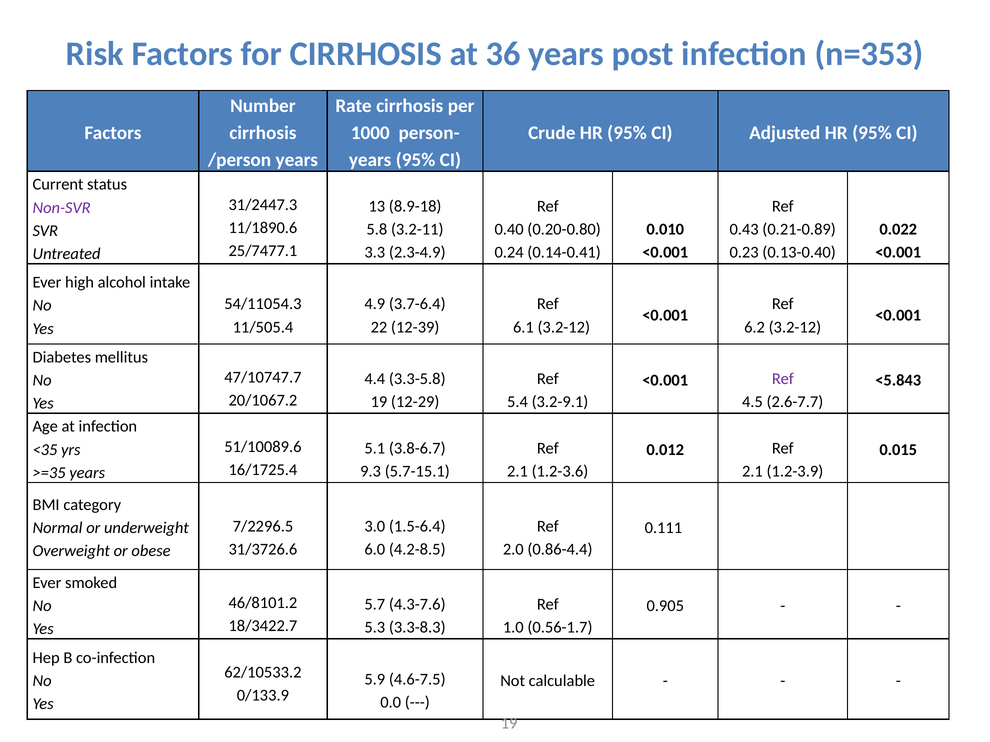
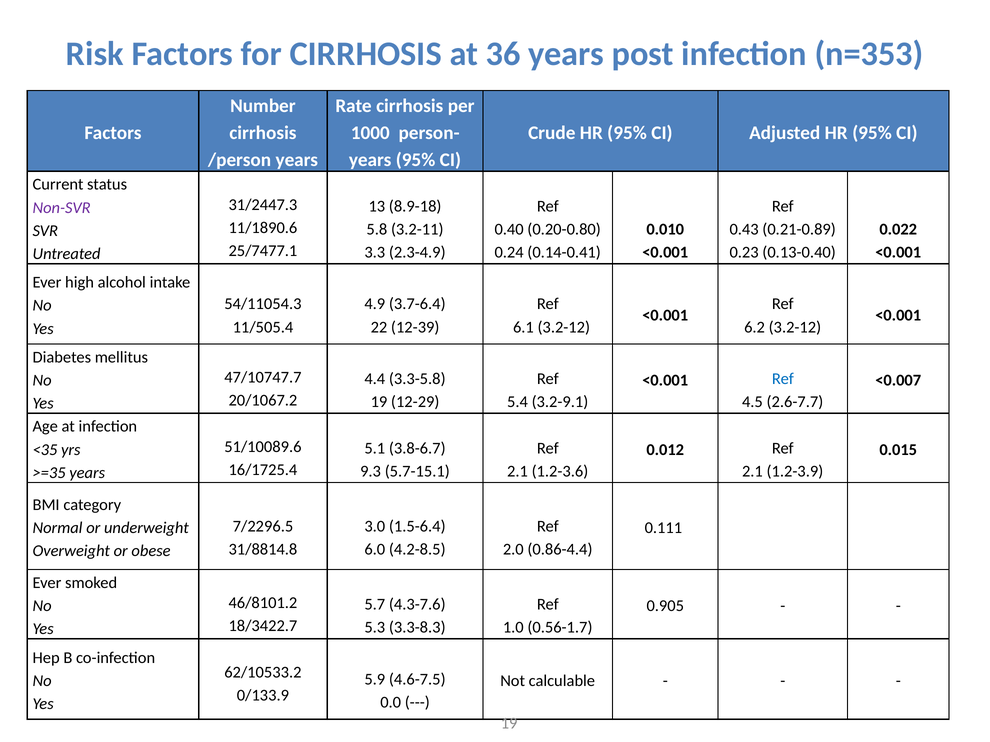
Ref at (783, 379) colour: purple -> blue
<5.843: <5.843 -> <0.007
31/3726.6: 31/3726.6 -> 31/8814.8
